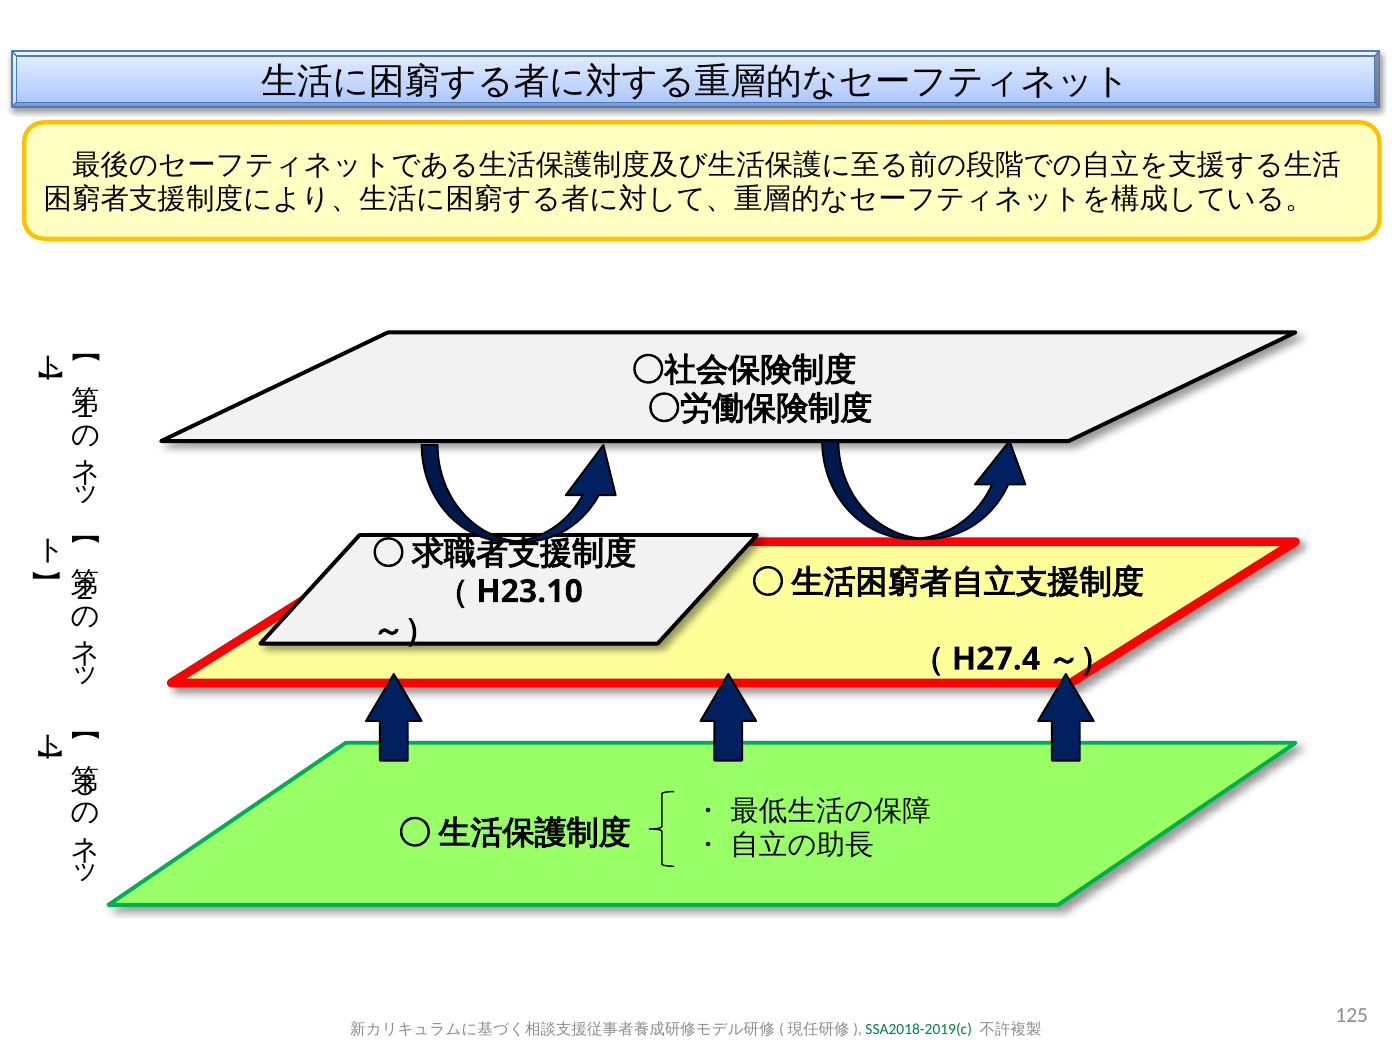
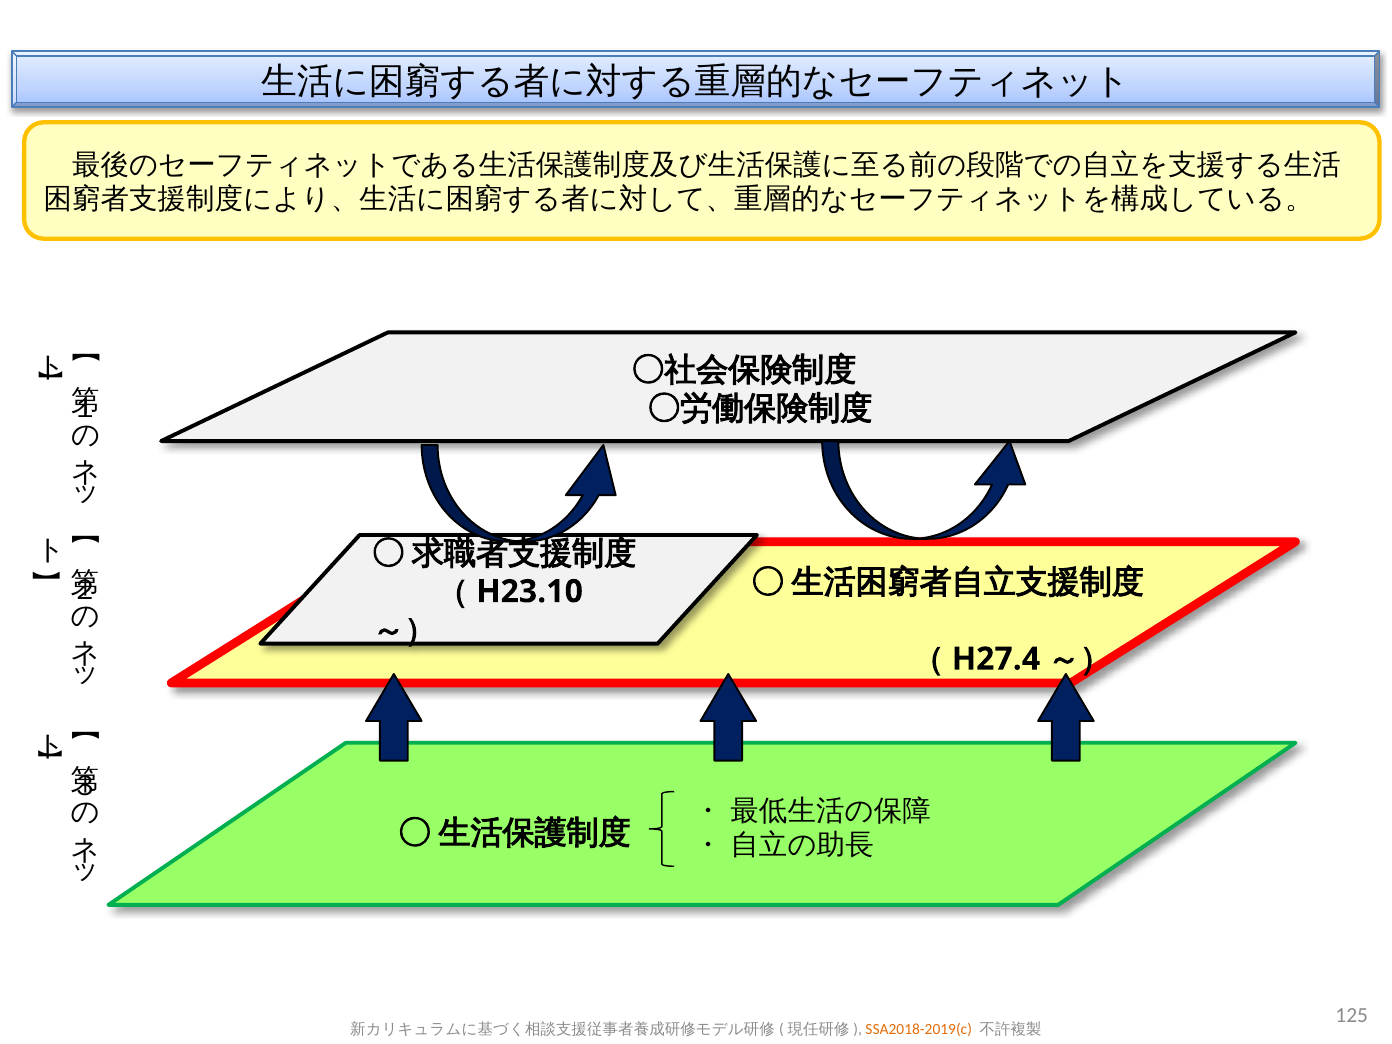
SSA2018-2019(c colour: green -> orange
